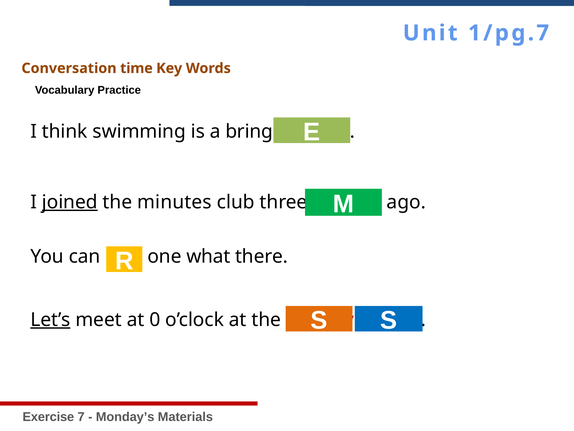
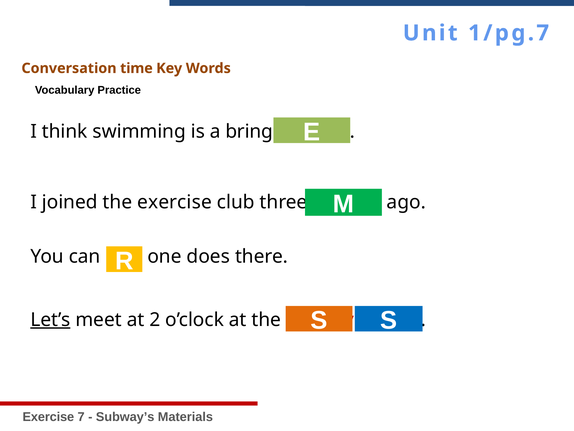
joined underline: present -> none
the minutes: minutes -> exercise
what: what -> does
0: 0 -> 2
Monday’s: Monday’s -> Subway’s
